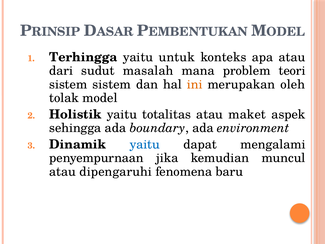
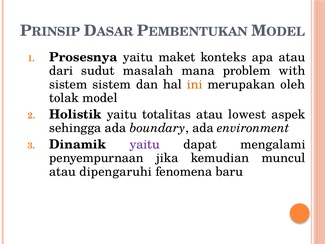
Terhingga: Terhingga -> Prosesnya
untuk: untuk -> maket
teori: teori -> with
maket: maket -> lowest
yaitu at (145, 144) colour: blue -> purple
